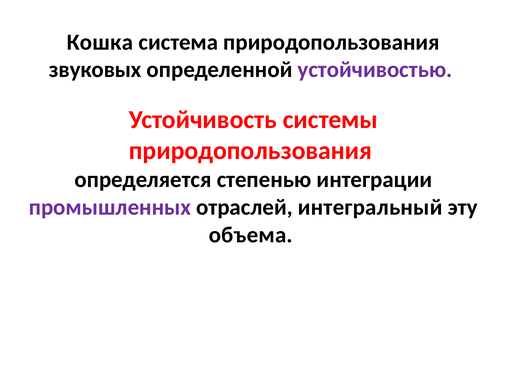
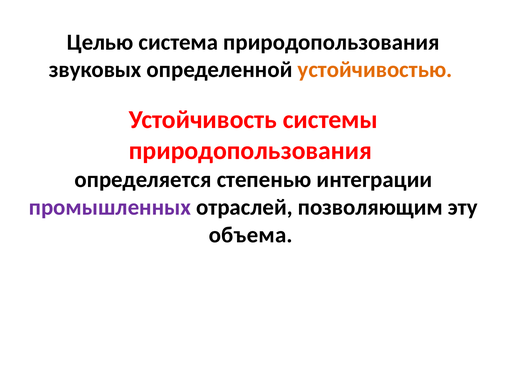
Кошка: Кошка -> Целью
устойчивостью colour: purple -> orange
интегральный: интегральный -> позволяющим
